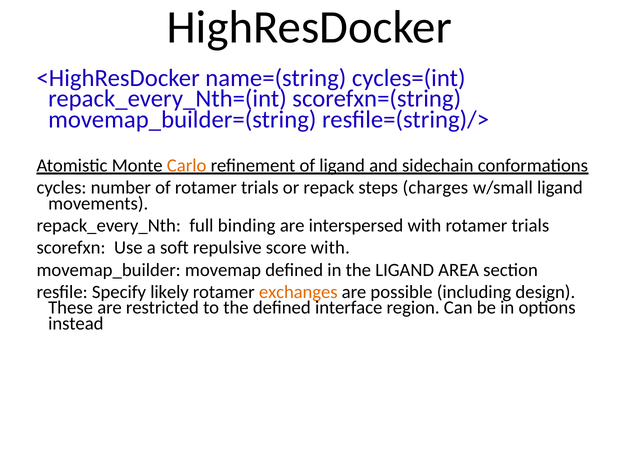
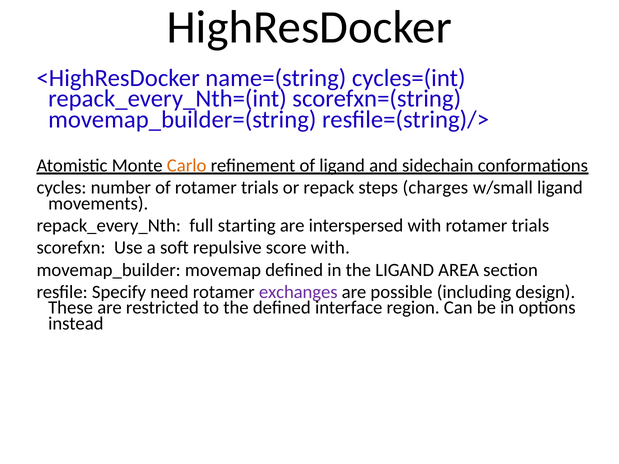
binding: binding -> starting
likely: likely -> need
exchanges colour: orange -> purple
